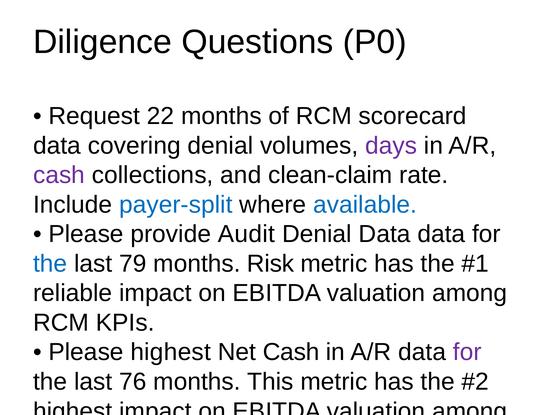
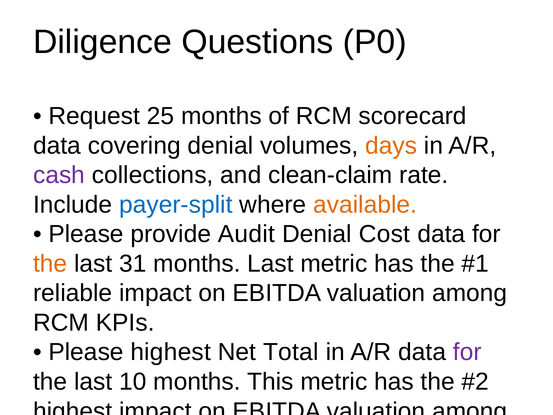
22: 22 -> 25
days colour: purple -> orange
available colour: blue -> orange
Denial Data: Data -> Cost
the at (50, 263) colour: blue -> orange
79: 79 -> 31
months Risk: Risk -> Last
Net Cash: Cash -> Total
76: 76 -> 10
